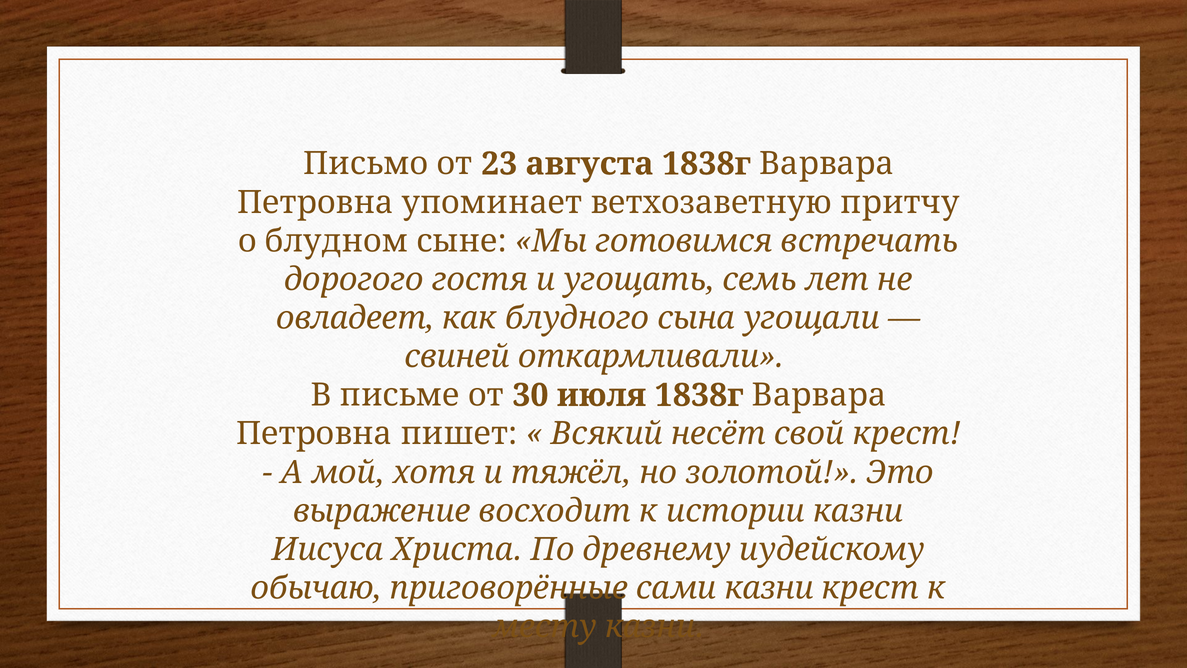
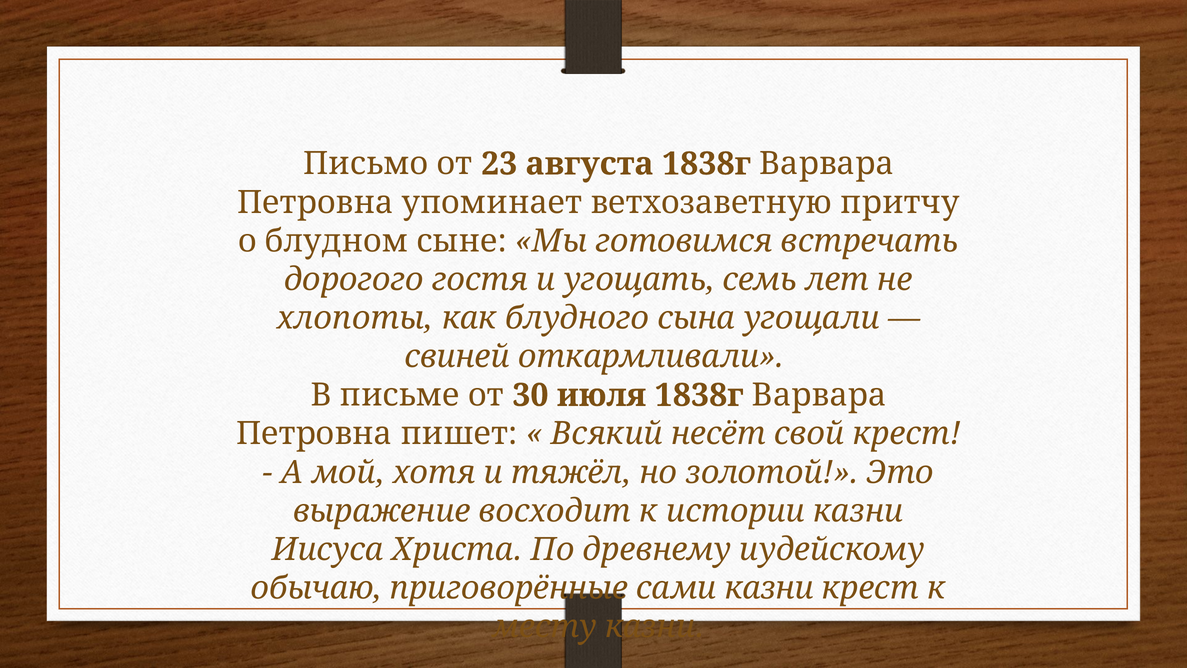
овладеет: овладеет -> хлопоты
